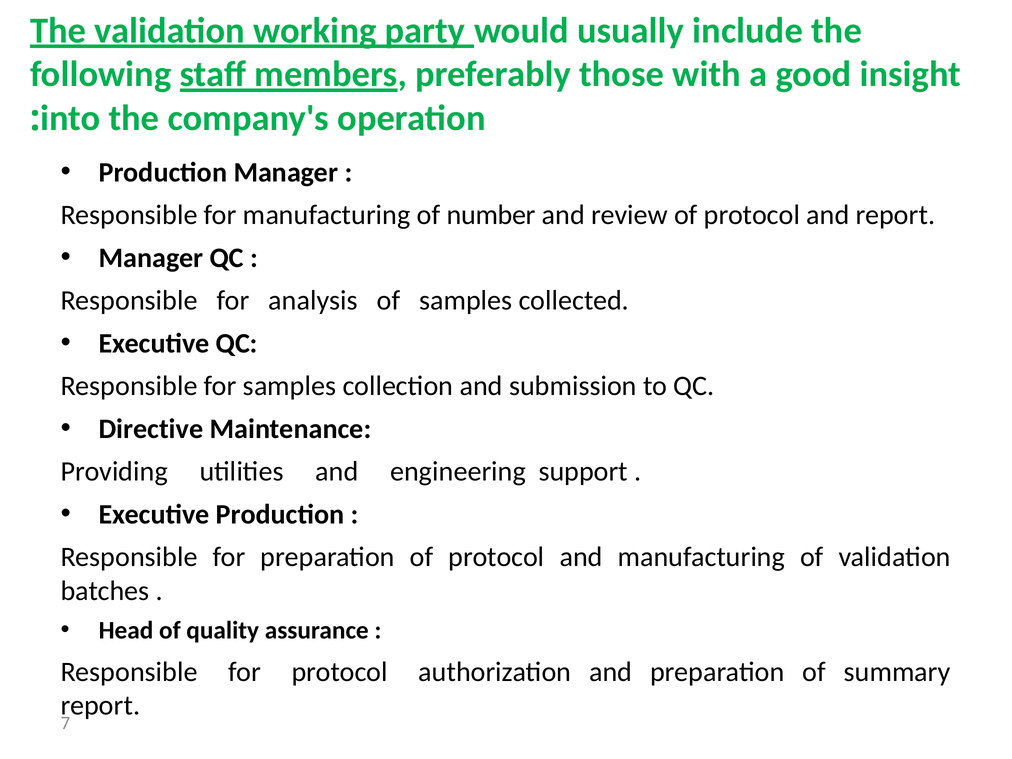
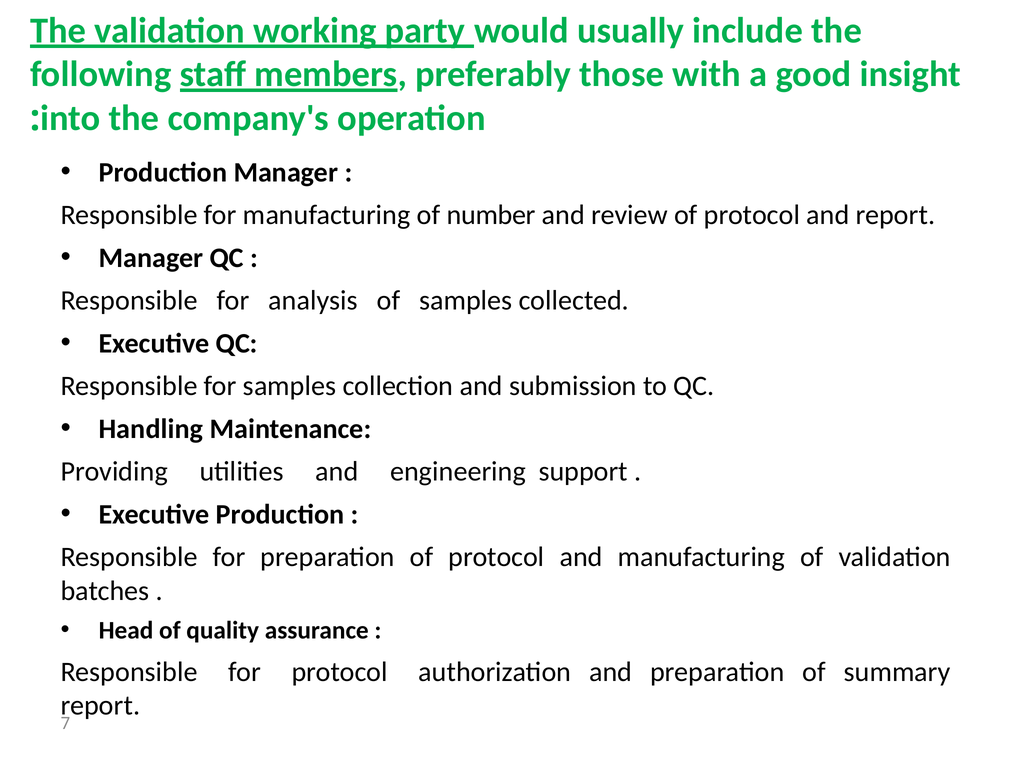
Directive: Directive -> Handling
